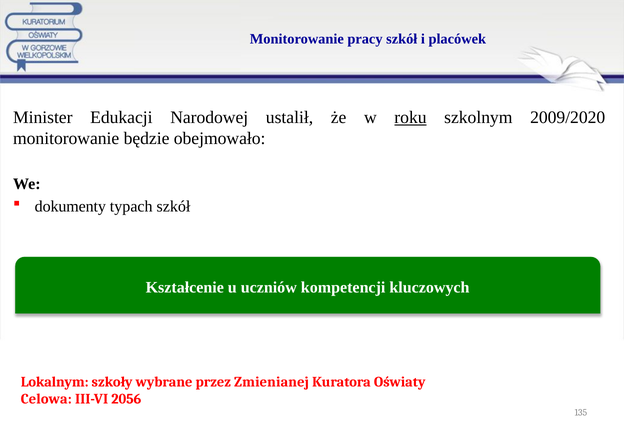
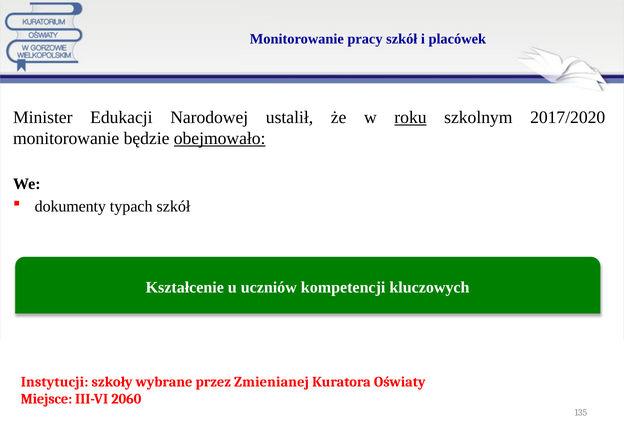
2009/2020: 2009/2020 -> 2017/2020
obejmowało underline: none -> present
Lokalnym: Lokalnym -> Instytucji
Celowa: Celowa -> Miejsce
2056: 2056 -> 2060
